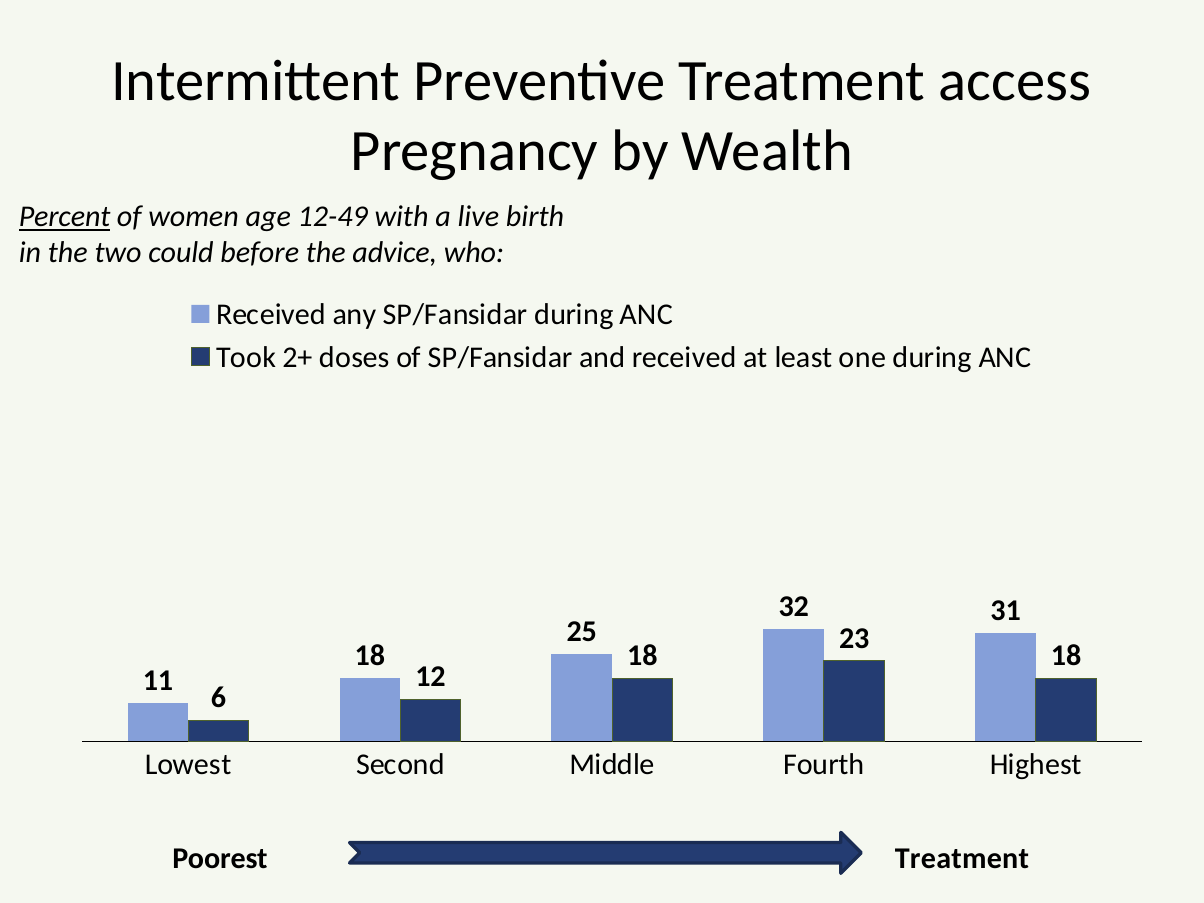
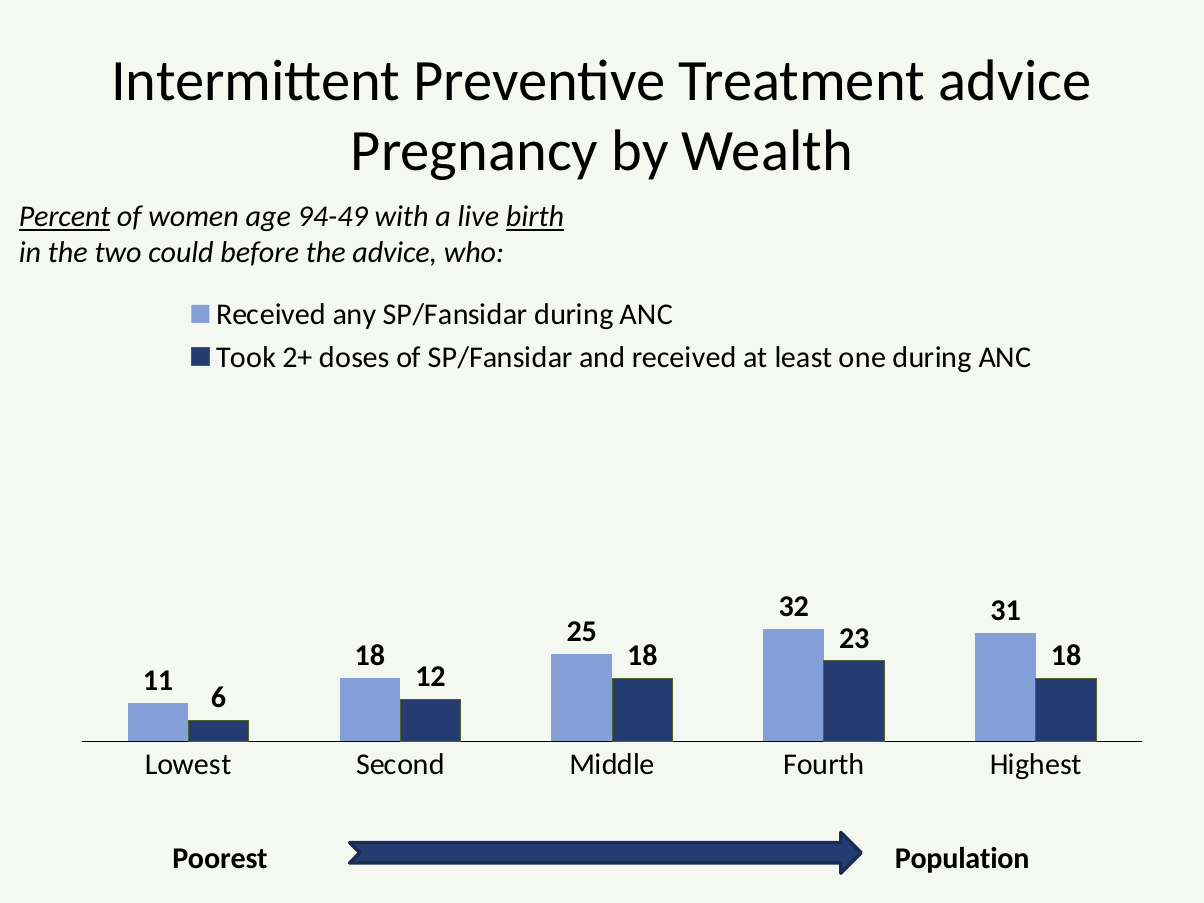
Treatment access: access -> advice
12-49: 12-49 -> 94-49
birth underline: none -> present
Poorest Treatment: Treatment -> Population
